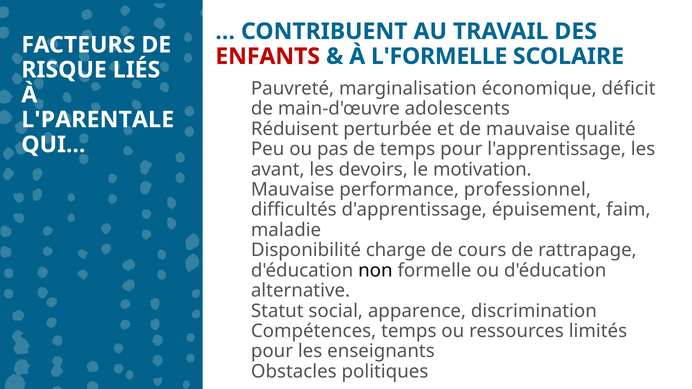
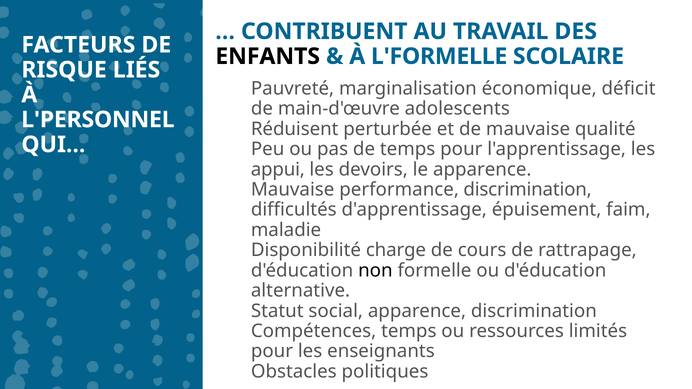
ENFANTS colour: red -> black
L'PARENTALE: L'PARENTALE -> L'PERSONNEL
avant: avant -> appui
le motivation: motivation -> apparence
performance professionnel: professionnel -> discrimination
